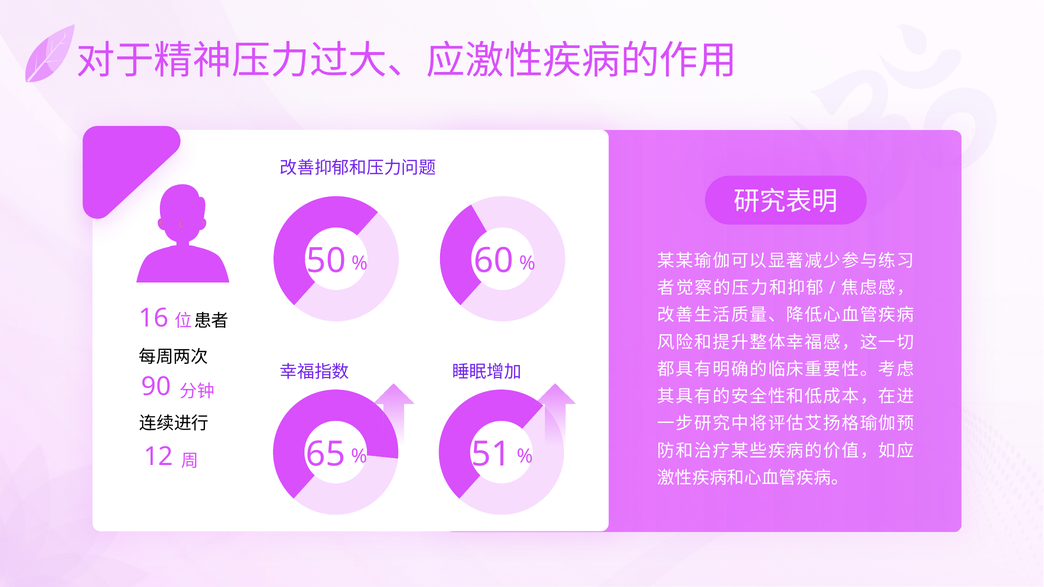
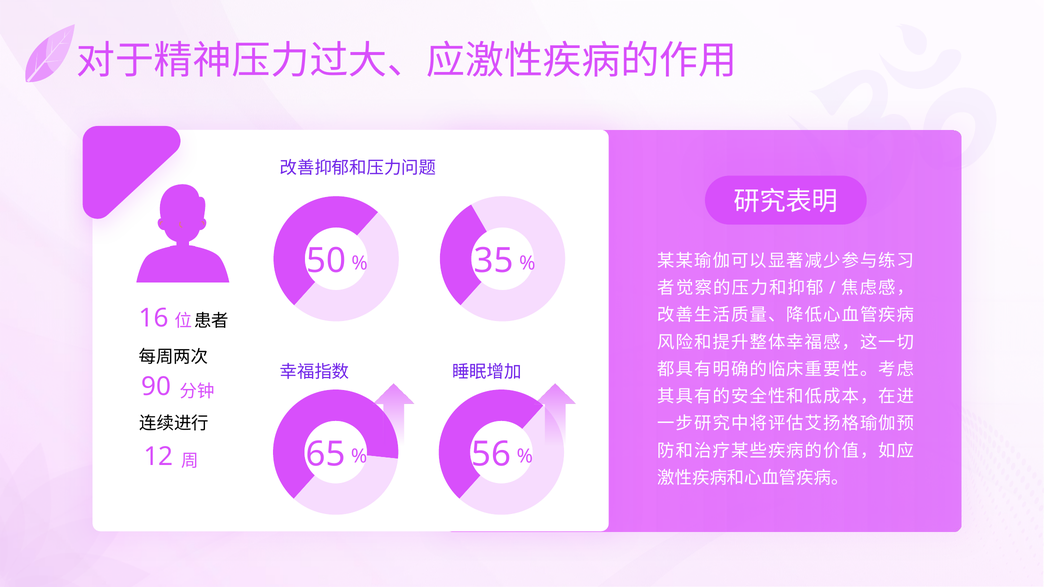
60: 60 -> 35
51: 51 -> 56
